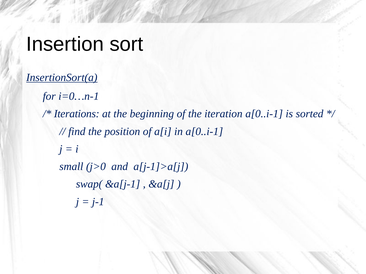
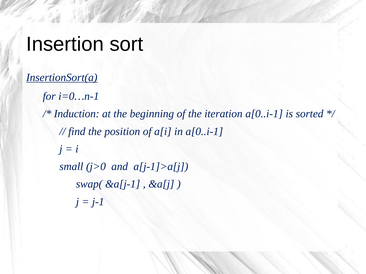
Iterations: Iterations -> Induction
